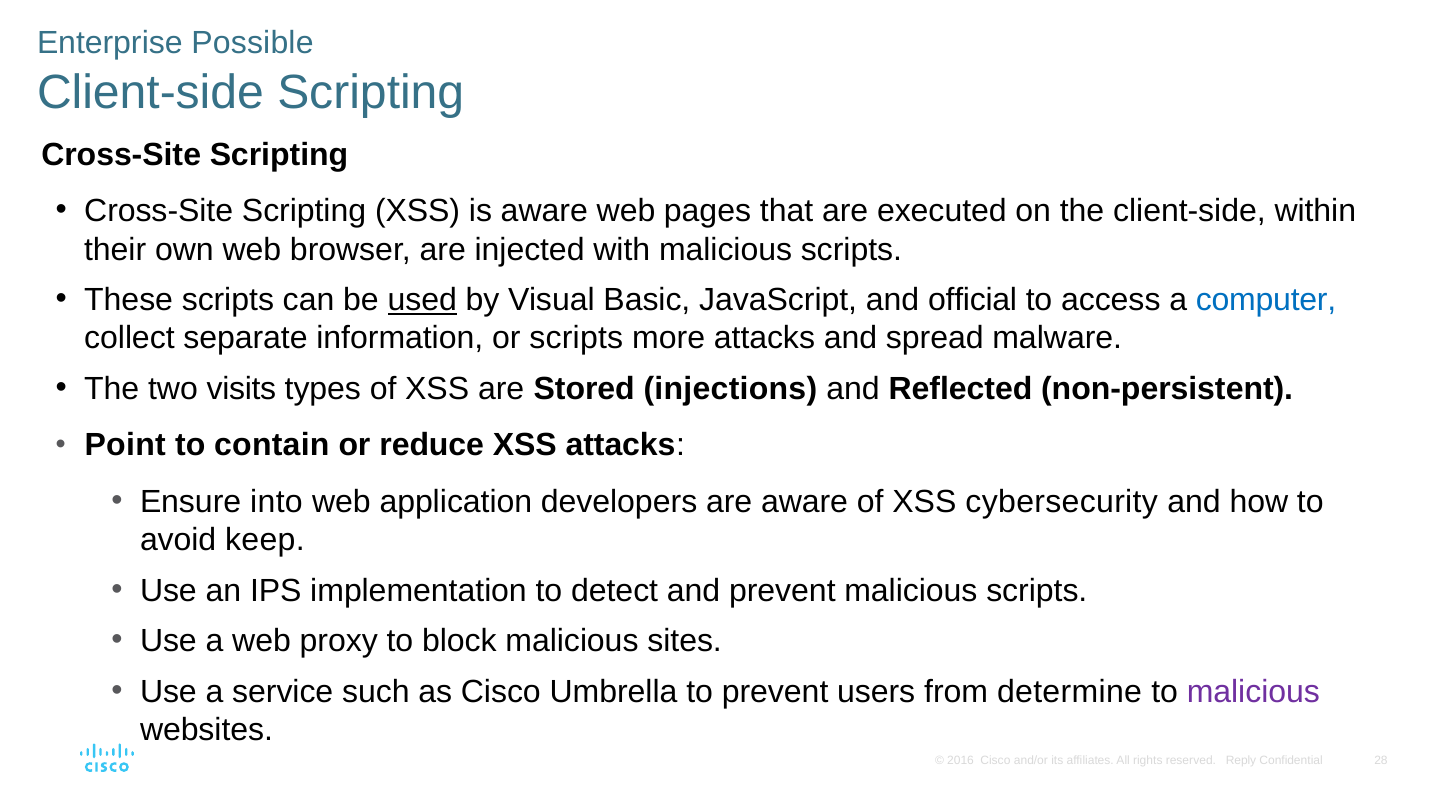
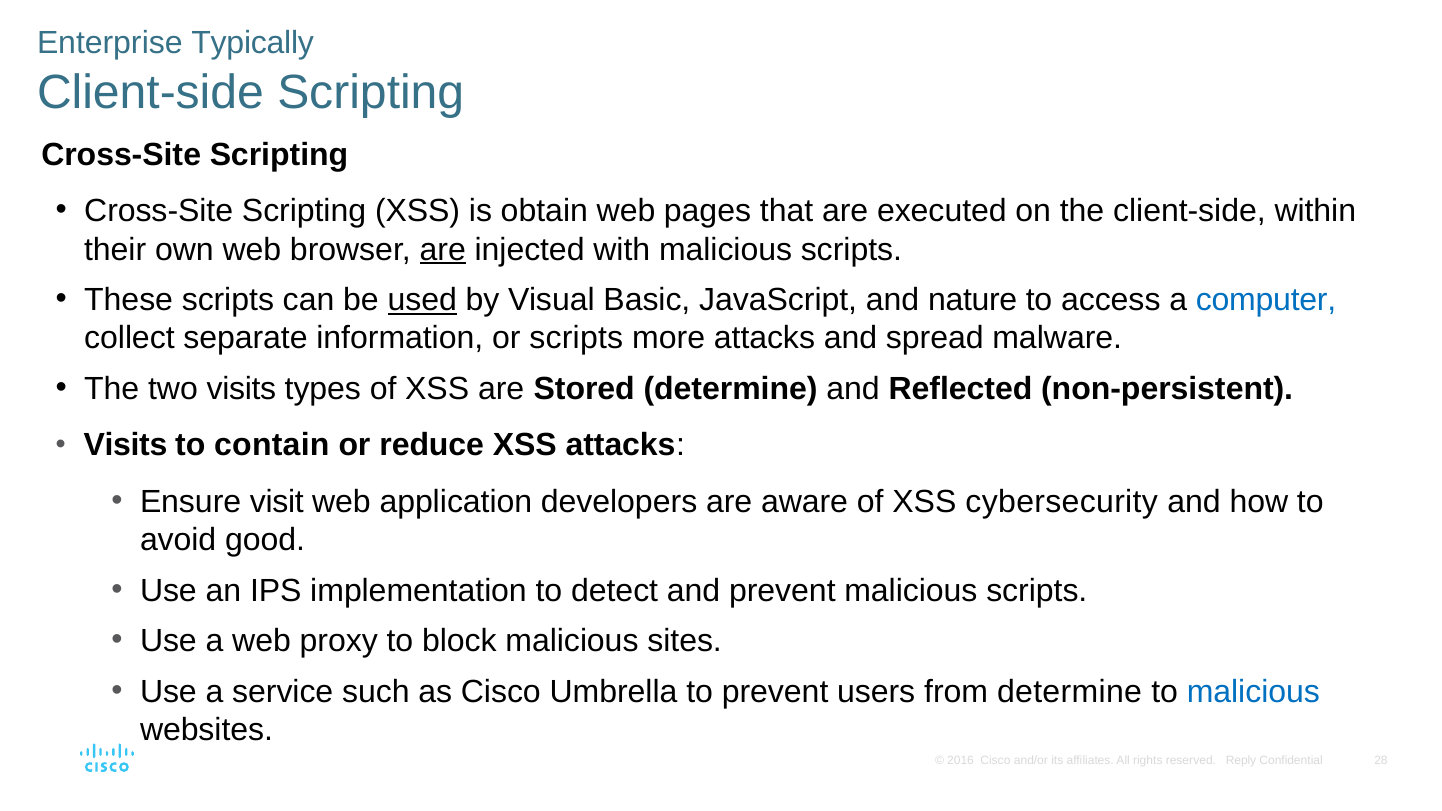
Possible: Possible -> Typically
is aware: aware -> obtain
are at (443, 250) underline: none -> present
official: official -> nature
Stored injections: injections -> determine
Point at (125, 445): Point -> Visits
into: into -> visit
keep: keep -> good
malicious at (1253, 692) colour: purple -> blue
